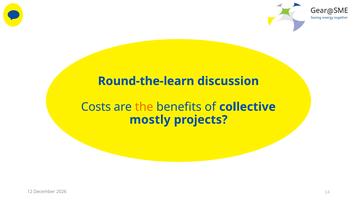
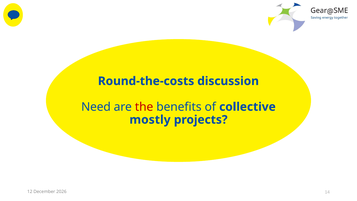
Round-the-learn: Round-the-learn -> Round-the-costs
Costs: Costs -> Need
the colour: orange -> red
